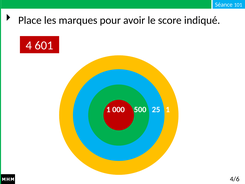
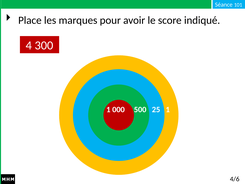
601: 601 -> 300
